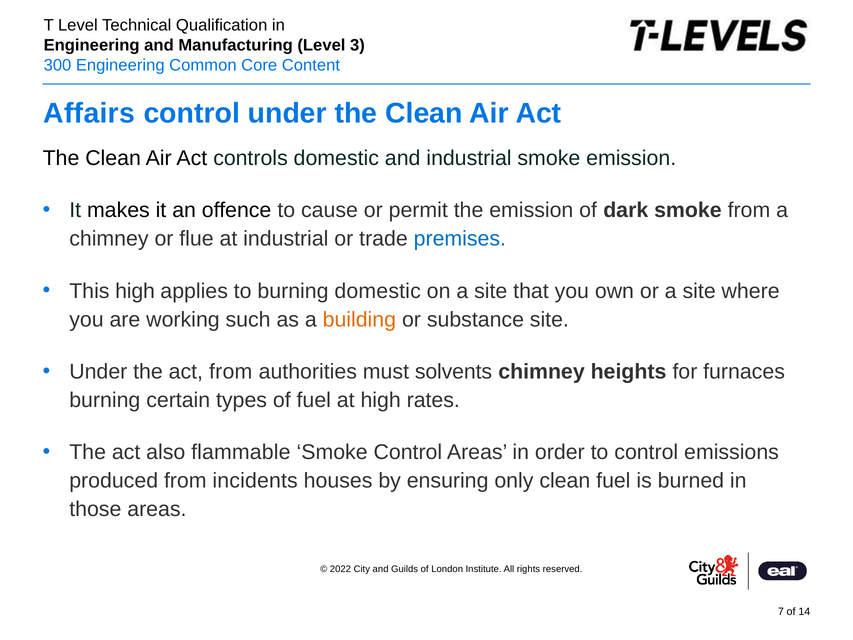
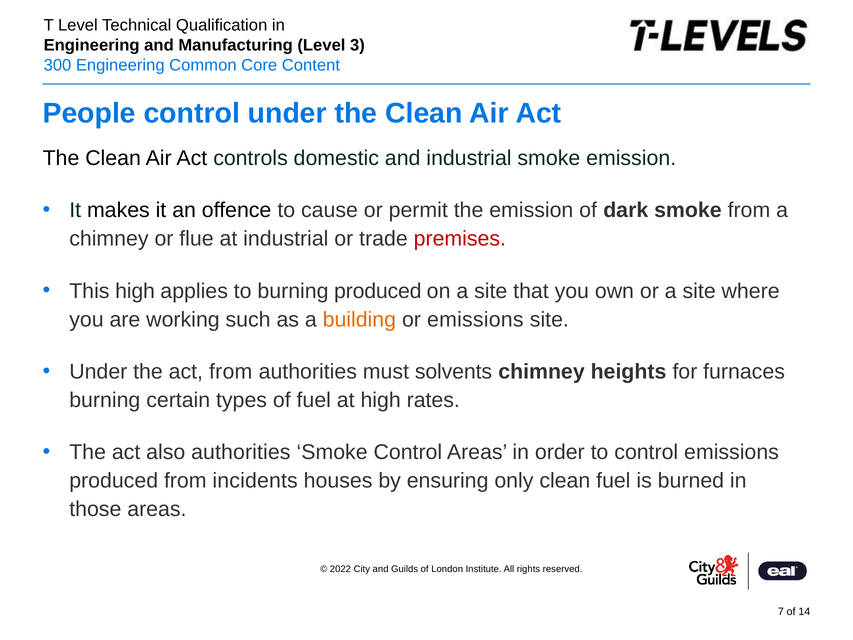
Affairs: Affairs -> People
premises colour: blue -> red
burning domestic: domestic -> produced
or substance: substance -> emissions
also flammable: flammable -> authorities
